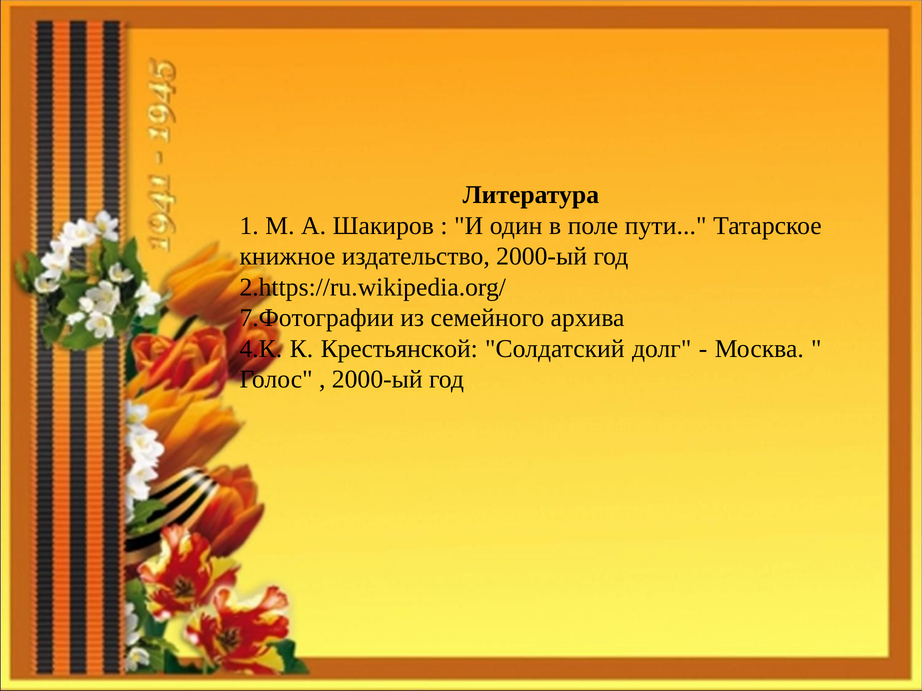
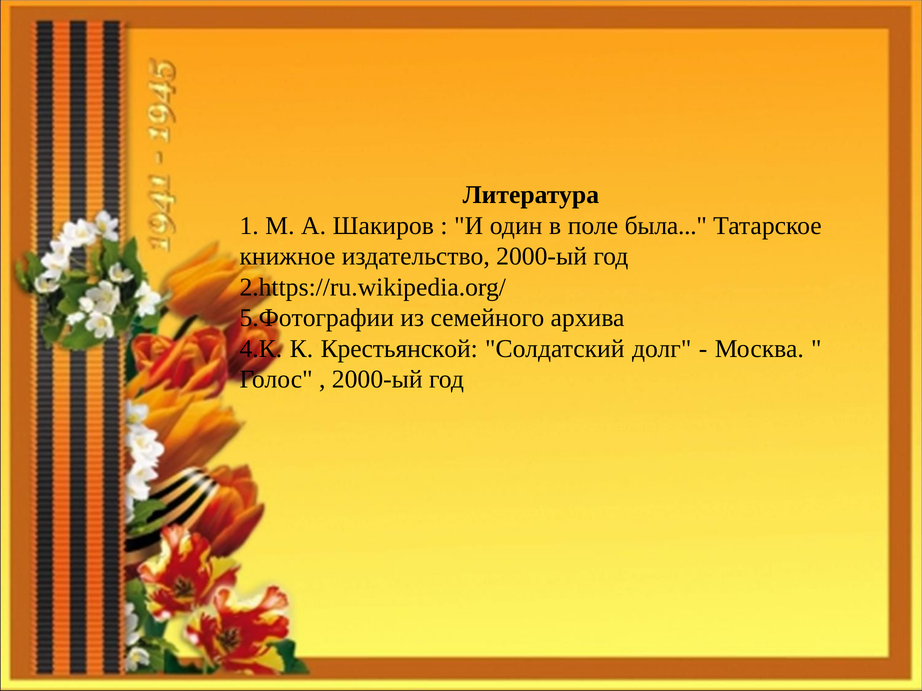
пути: пути -> была
7.Фотографии: 7.Фотографии -> 5.Фотографии
